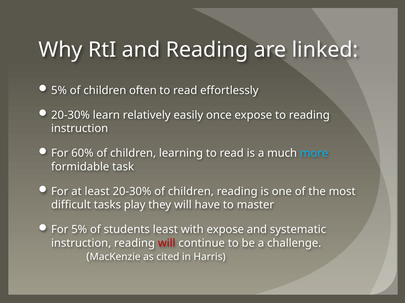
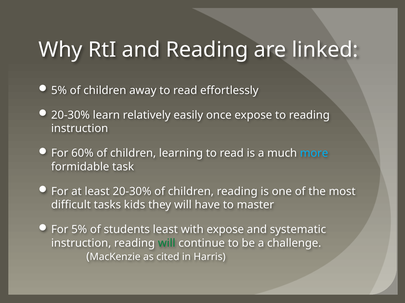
often: often -> away
play: play -> kids
will at (167, 244) colour: red -> green
